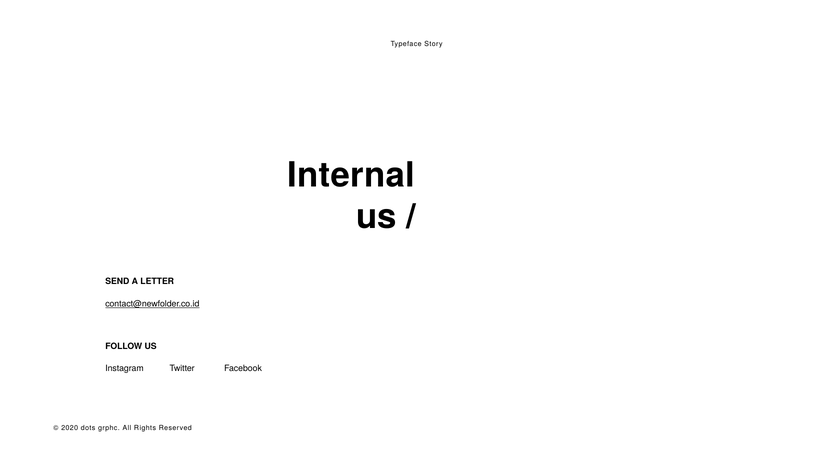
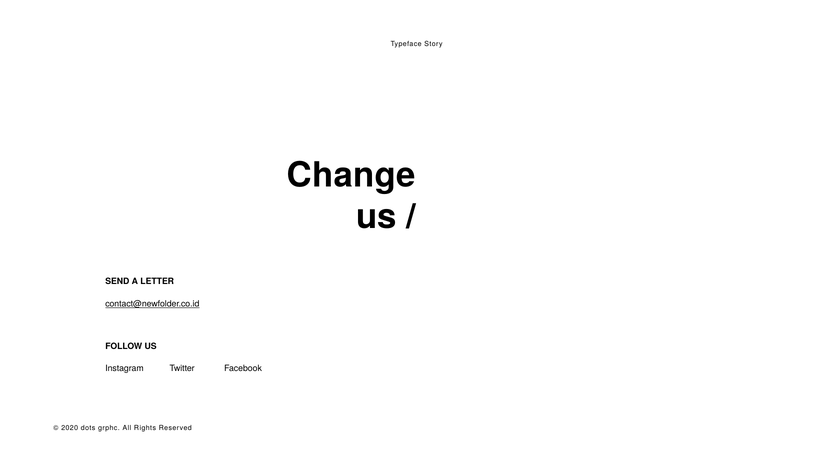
Internal: Internal -> Change
